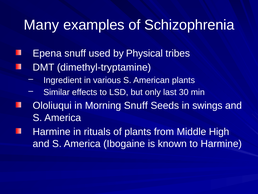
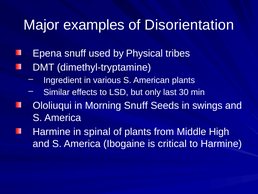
Many: Many -> Major
Schizophrenia: Schizophrenia -> Disorientation
rituals: rituals -> spinal
known: known -> critical
